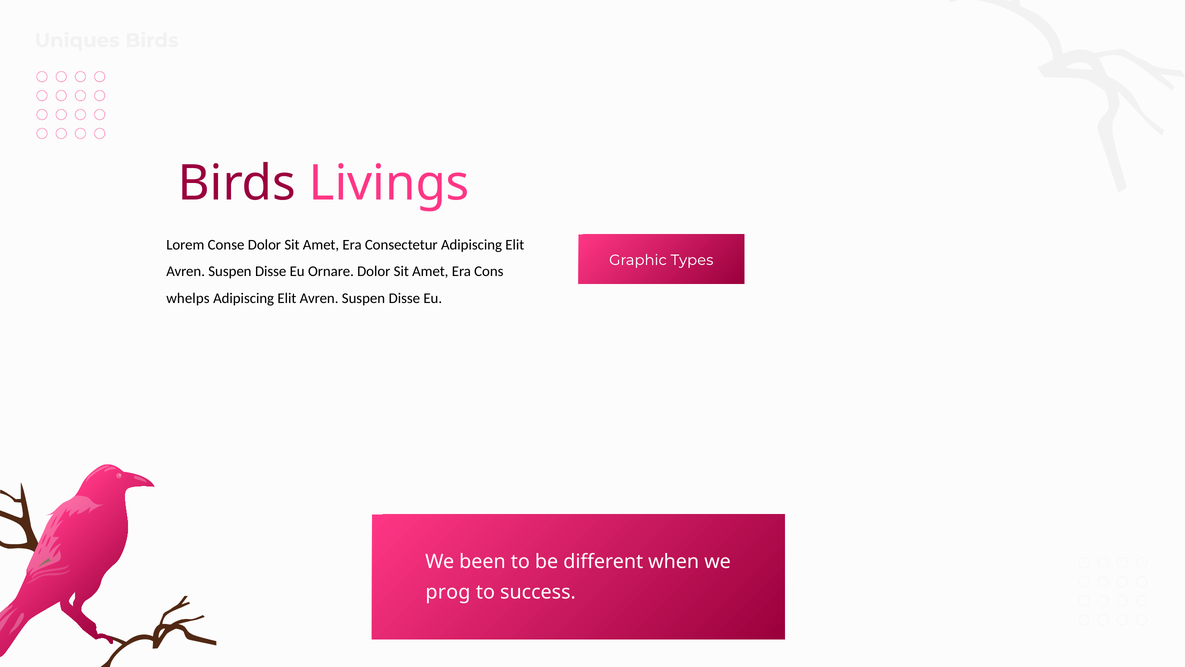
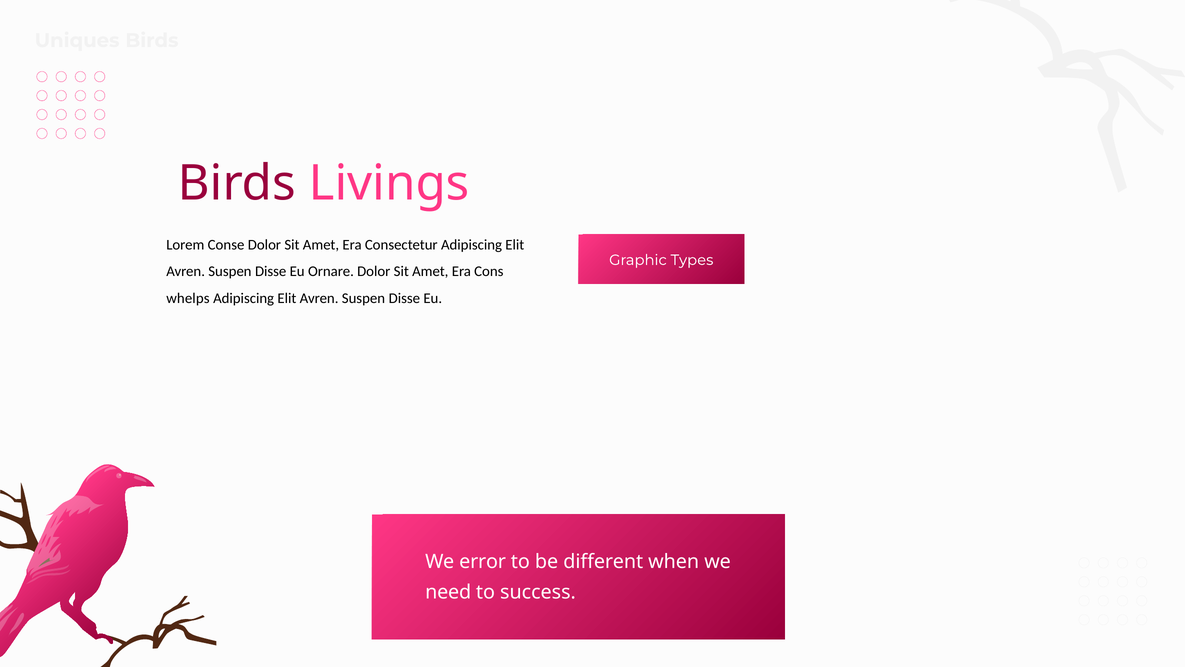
been: been -> error
prog: prog -> need
